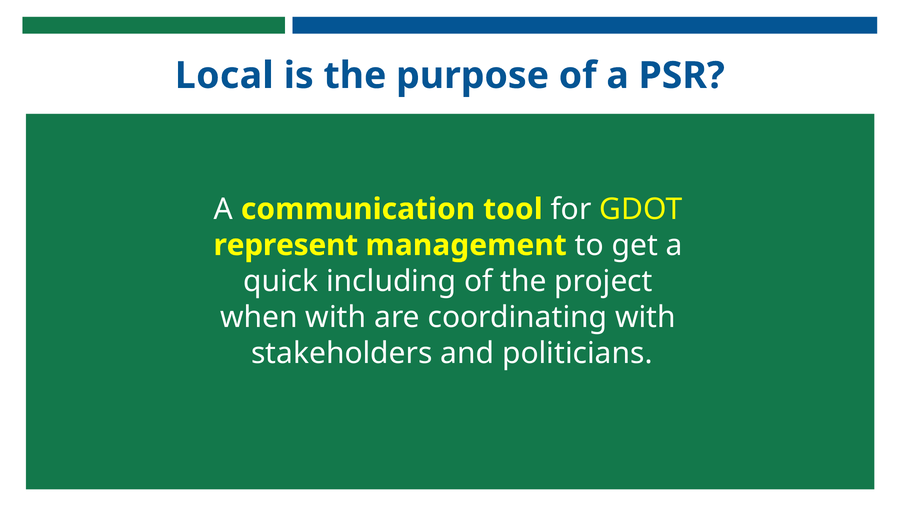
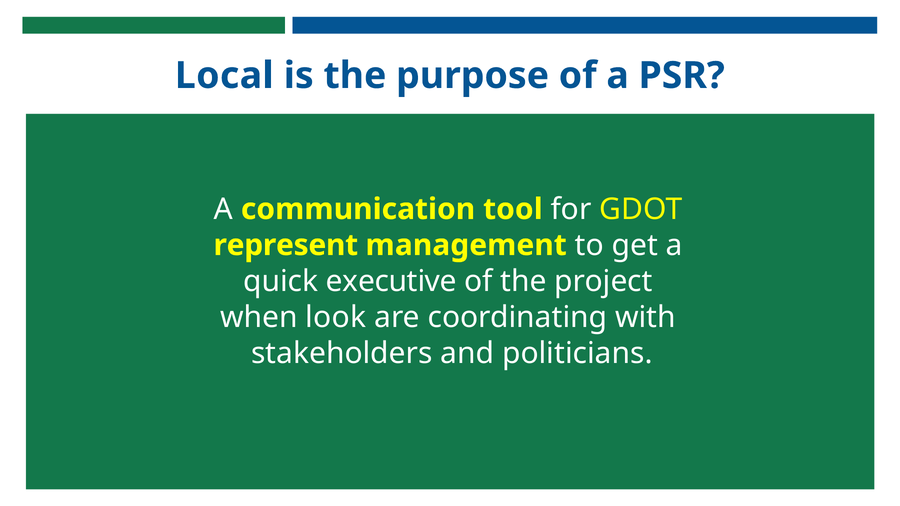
including: including -> executive
when with: with -> look
